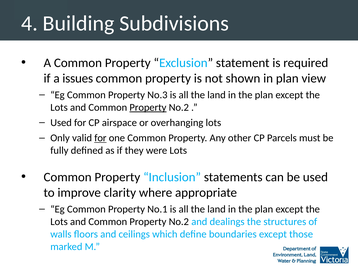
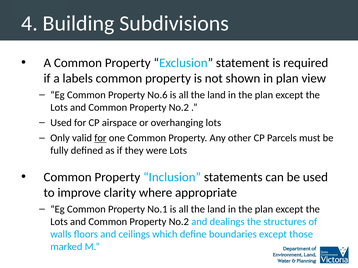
issues: issues -> labels
No.3: No.3 -> No.6
Property at (148, 108) underline: present -> none
